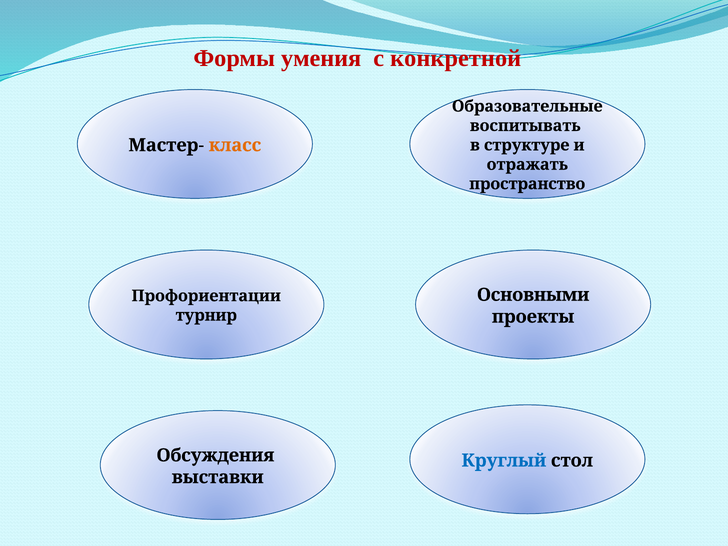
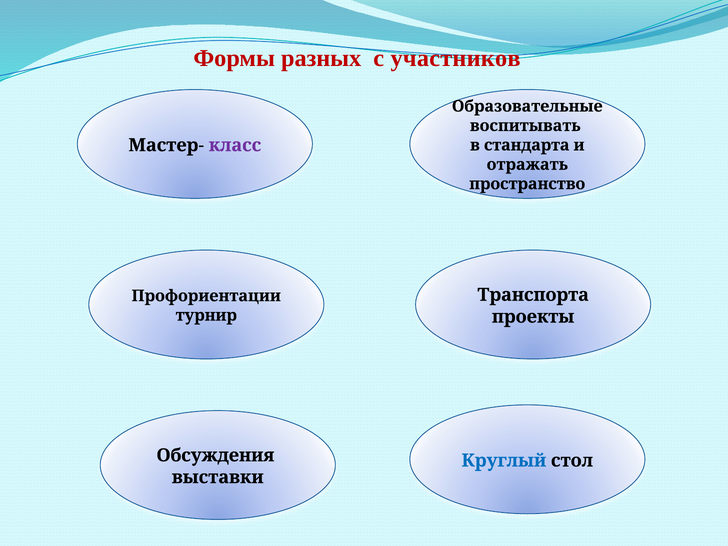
умения: умения -> разных
конкретной: конкретной -> участников
класс colour: orange -> purple
структуре: структуре -> стандарта
Основными: Основными -> Транспорта
